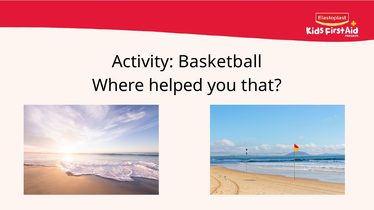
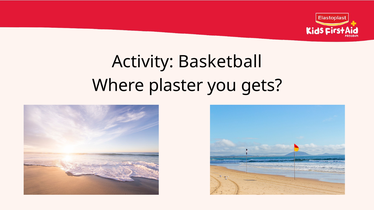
helped: helped -> plaster
that: that -> gets
